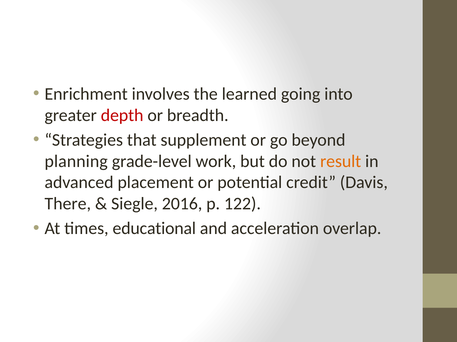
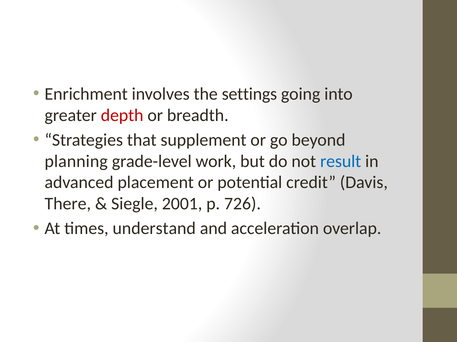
learned: learned -> settings
result colour: orange -> blue
2016: 2016 -> 2001
122: 122 -> 726
educational: educational -> understand
